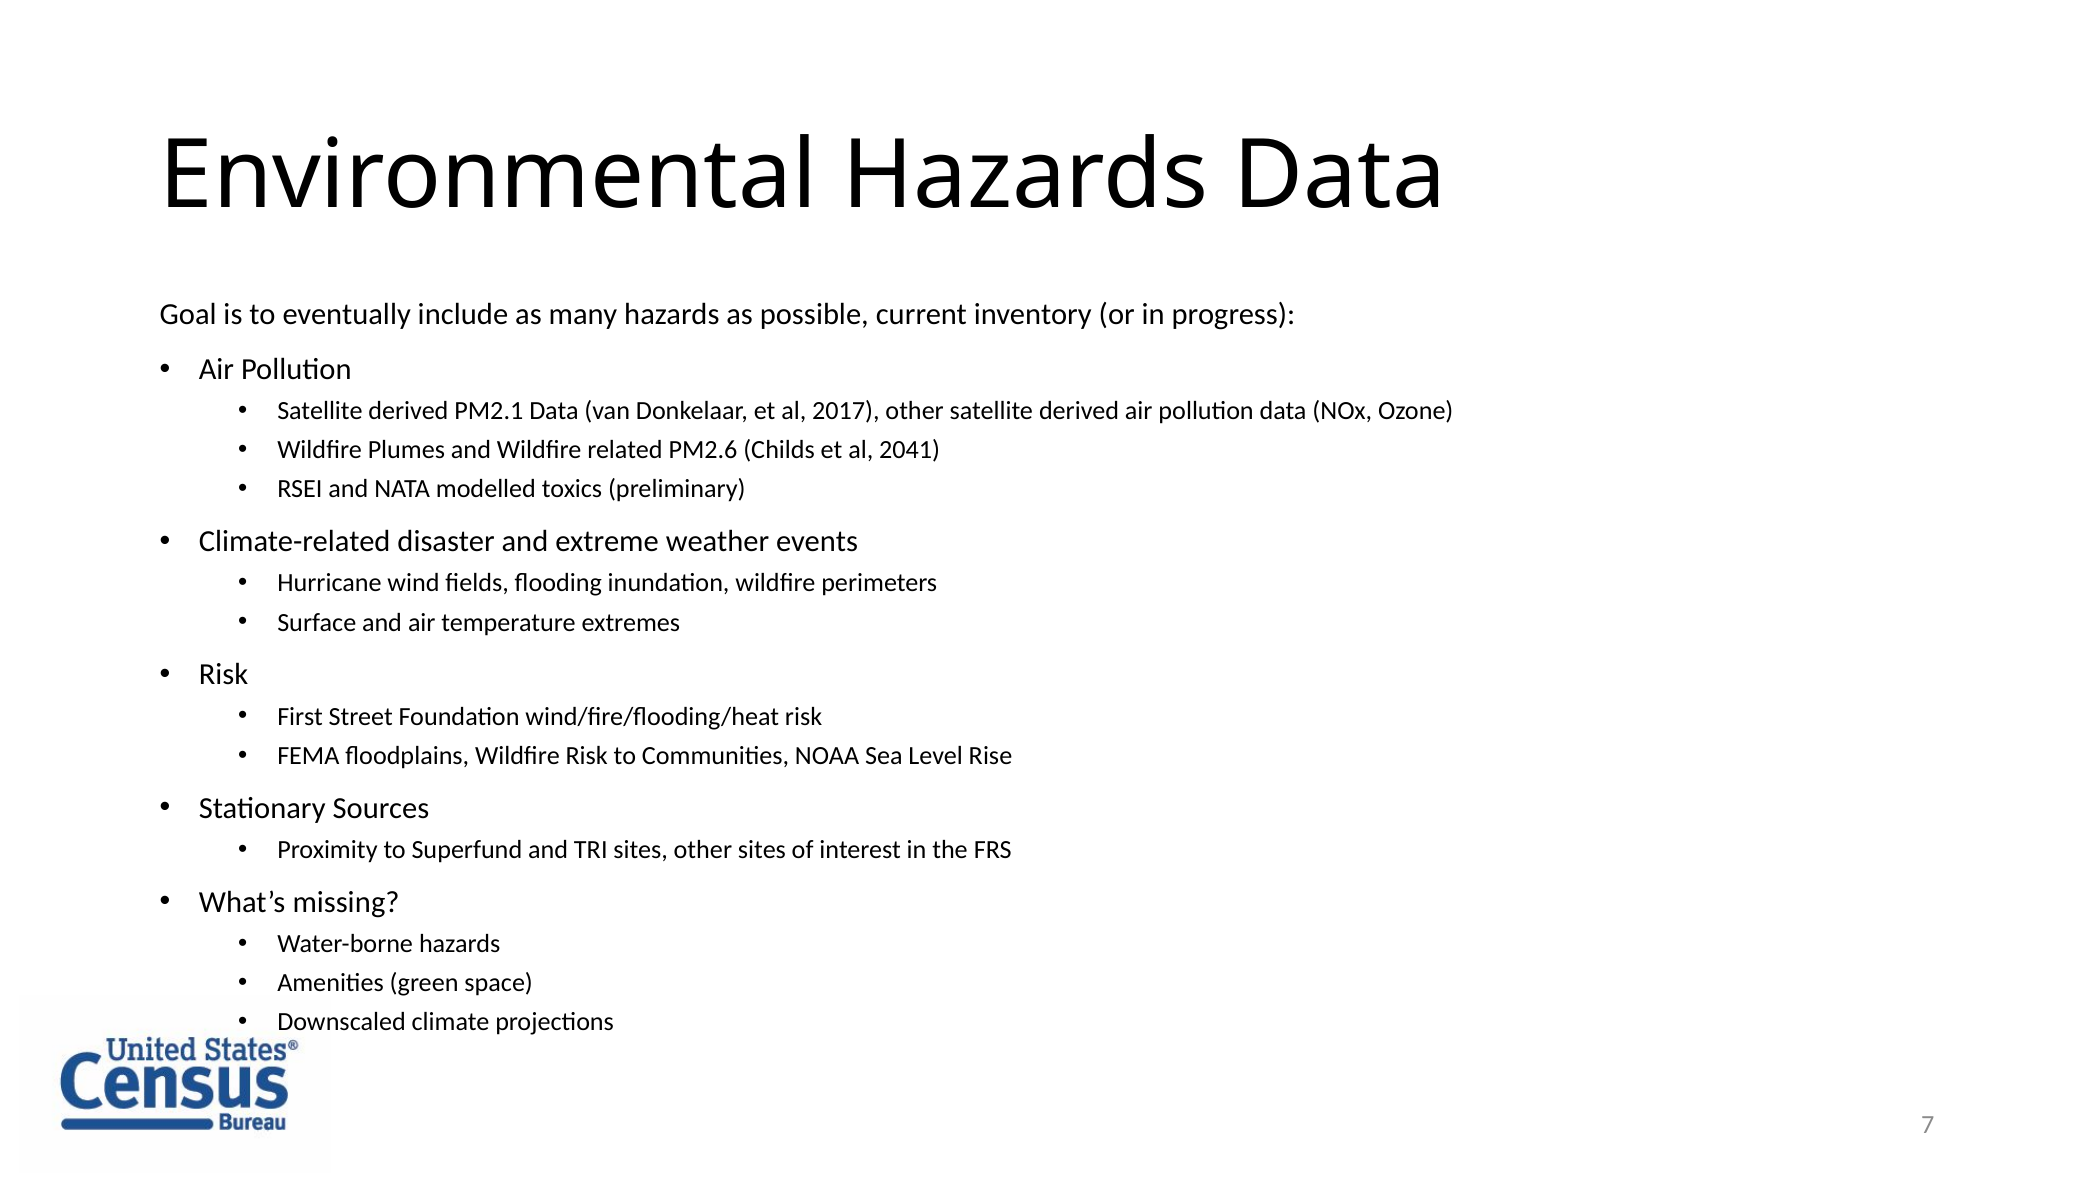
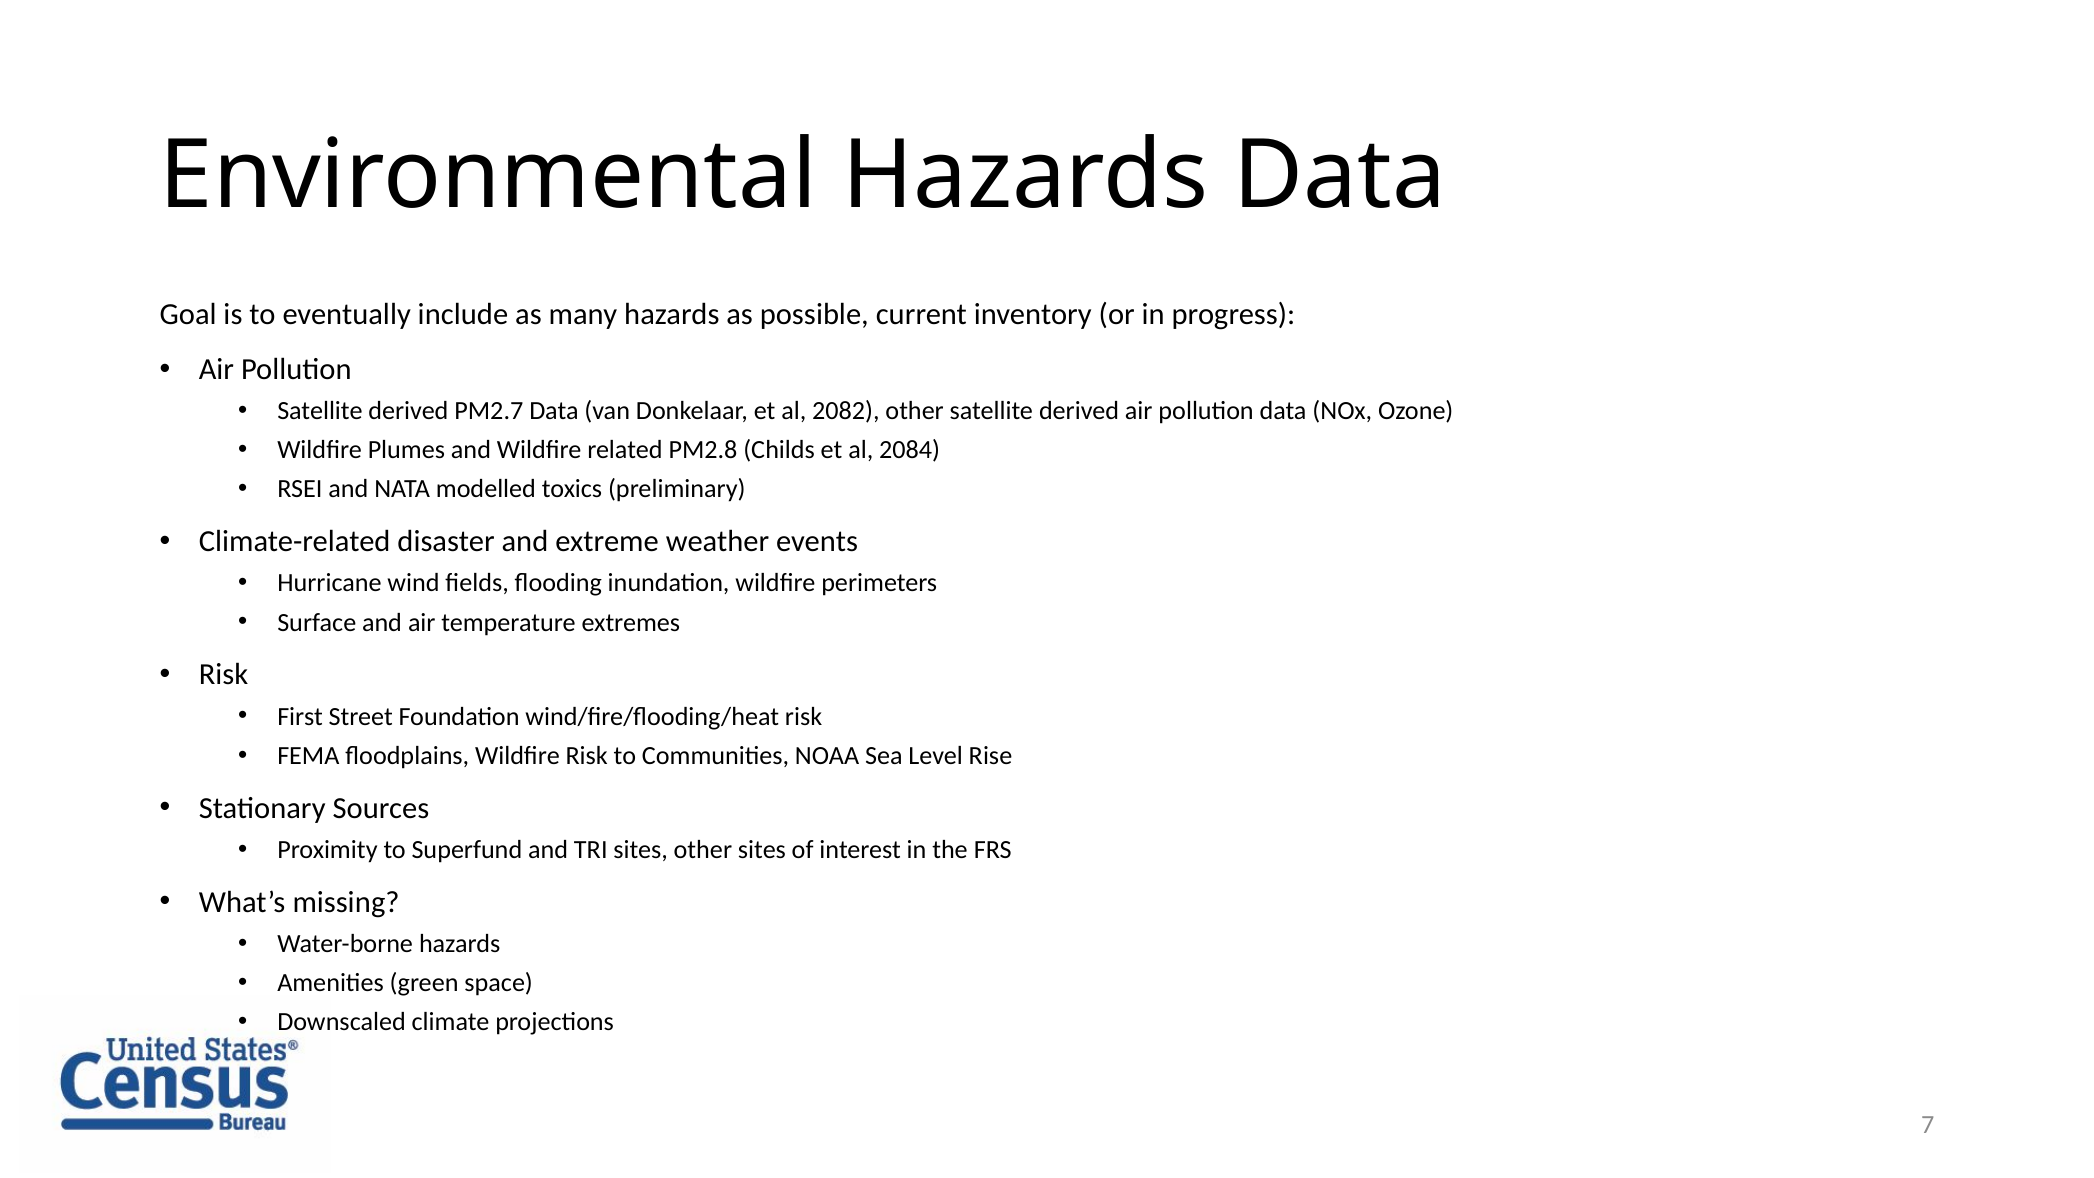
PM2.1: PM2.1 -> PM2.7
2017: 2017 -> 2082
PM2.6: PM2.6 -> PM2.8
2041: 2041 -> 2084
